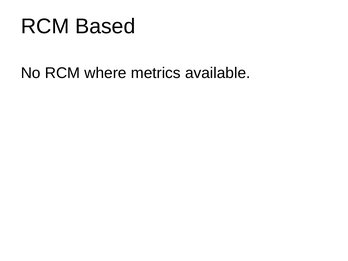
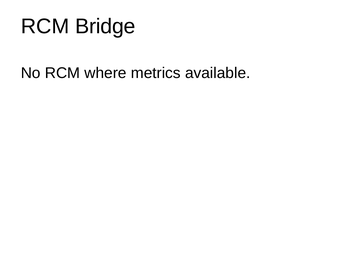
Based: Based -> Bridge
